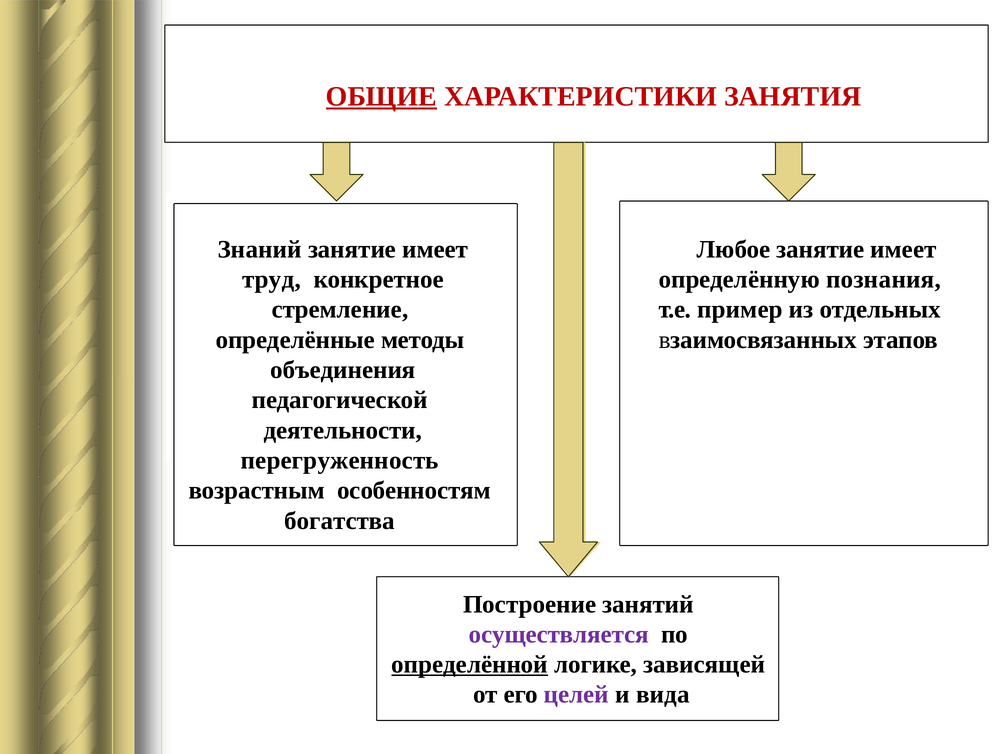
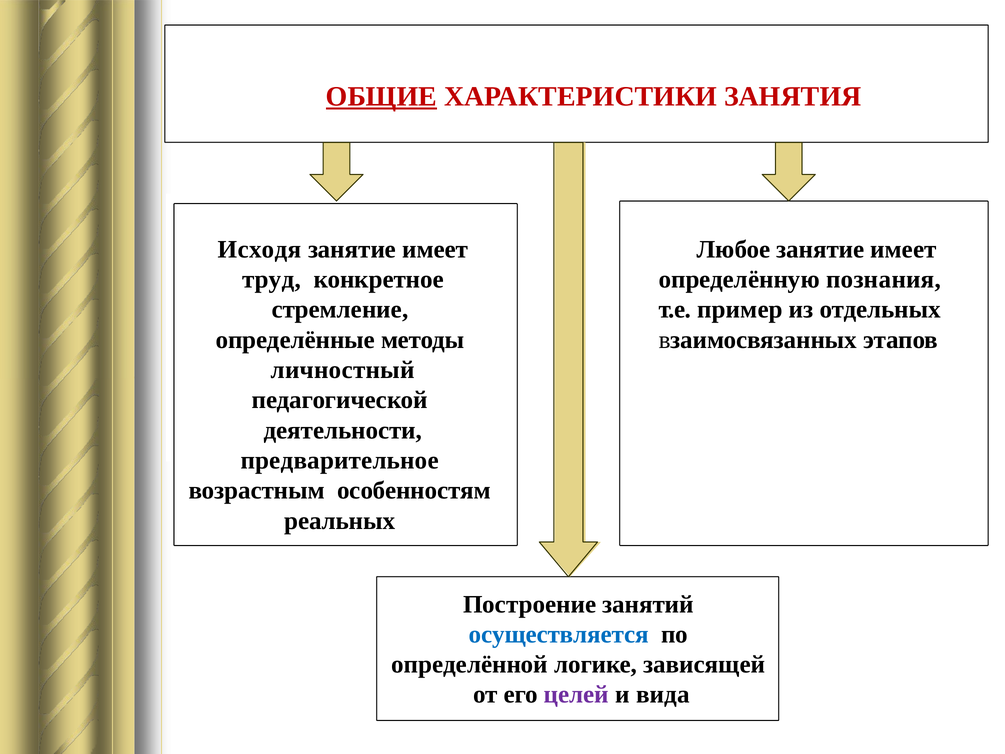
Знаний: Знаний -> Исходя
объединения: объединения -> личностный
перегруженность: перегруженность -> предварительное
богатства: богатства -> реальных
осуществляется colour: purple -> blue
определённой underline: present -> none
